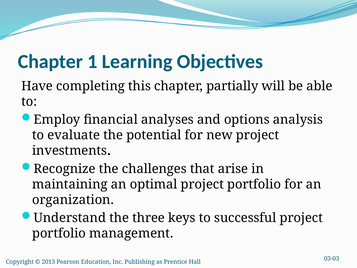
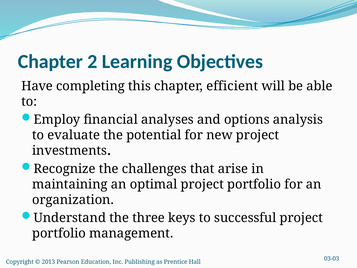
1: 1 -> 2
partially: partially -> efficient
